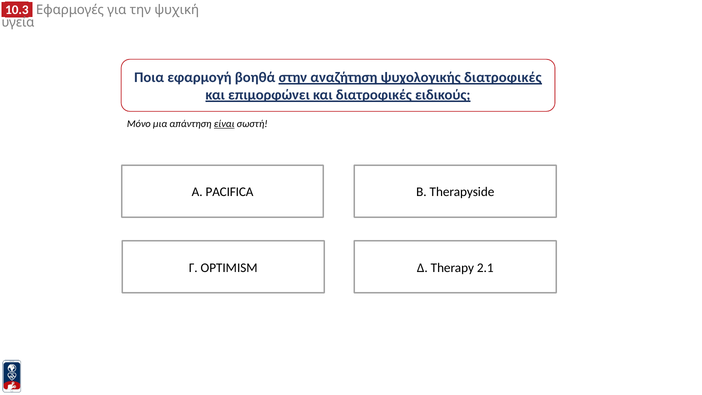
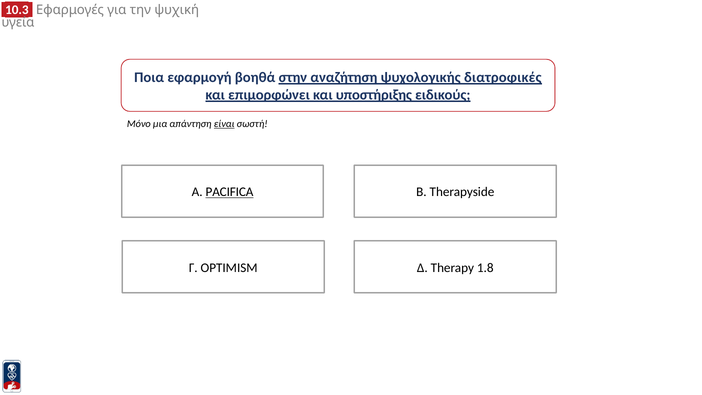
και διατροφικές: διατροφικές -> υποστήριξης
PACIFICA underline: none -> present
2.1: 2.1 -> 1.8
